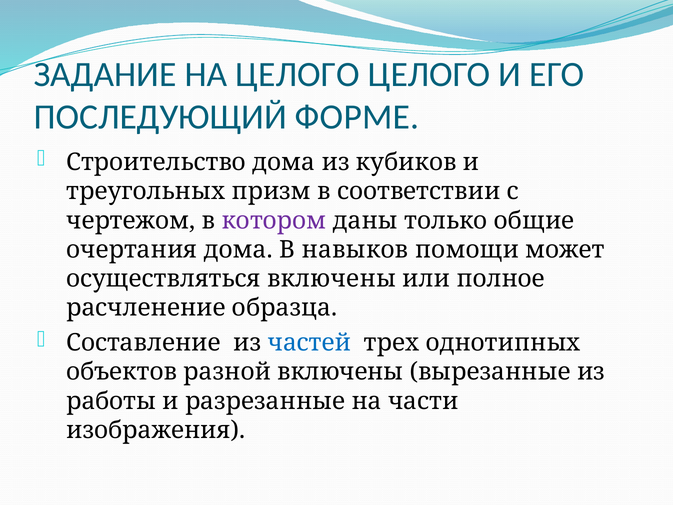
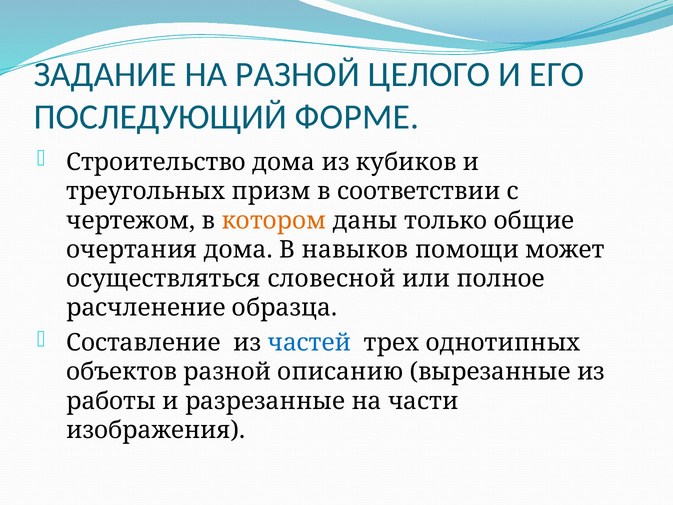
НА ЦЕЛОГО: ЦЕЛОГО -> РАЗНОЙ
котором colour: purple -> orange
осуществляться включены: включены -> словесной
разной включены: включены -> описанию
